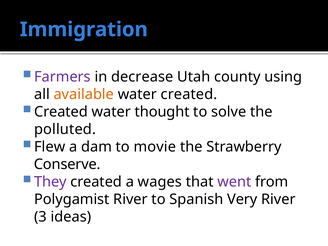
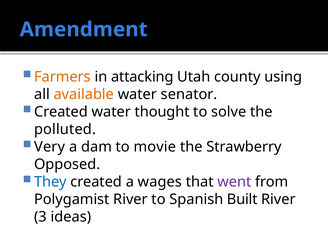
Immigration: Immigration -> Amendment
Farmers colour: purple -> orange
decrease: decrease -> attacking
water created: created -> senator
Flew: Flew -> Very
Conserve: Conserve -> Opposed
They colour: purple -> blue
Very: Very -> Built
